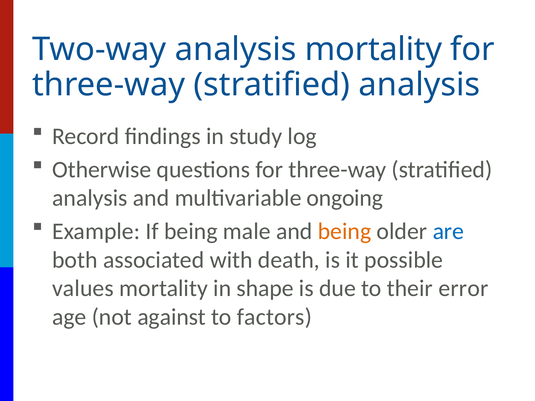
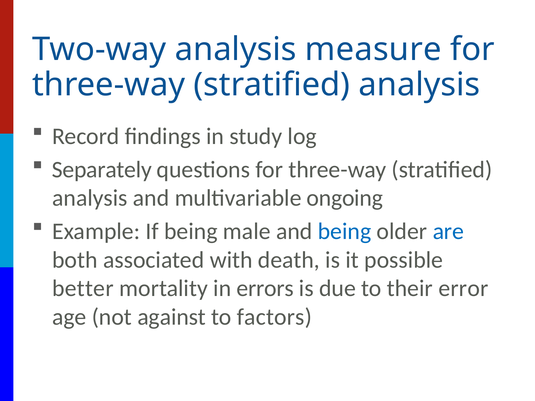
analysis mortality: mortality -> measure
Otherwise: Otherwise -> Separately
being at (345, 231) colour: orange -> blue
values: values -> better
shape: shape -> errors
